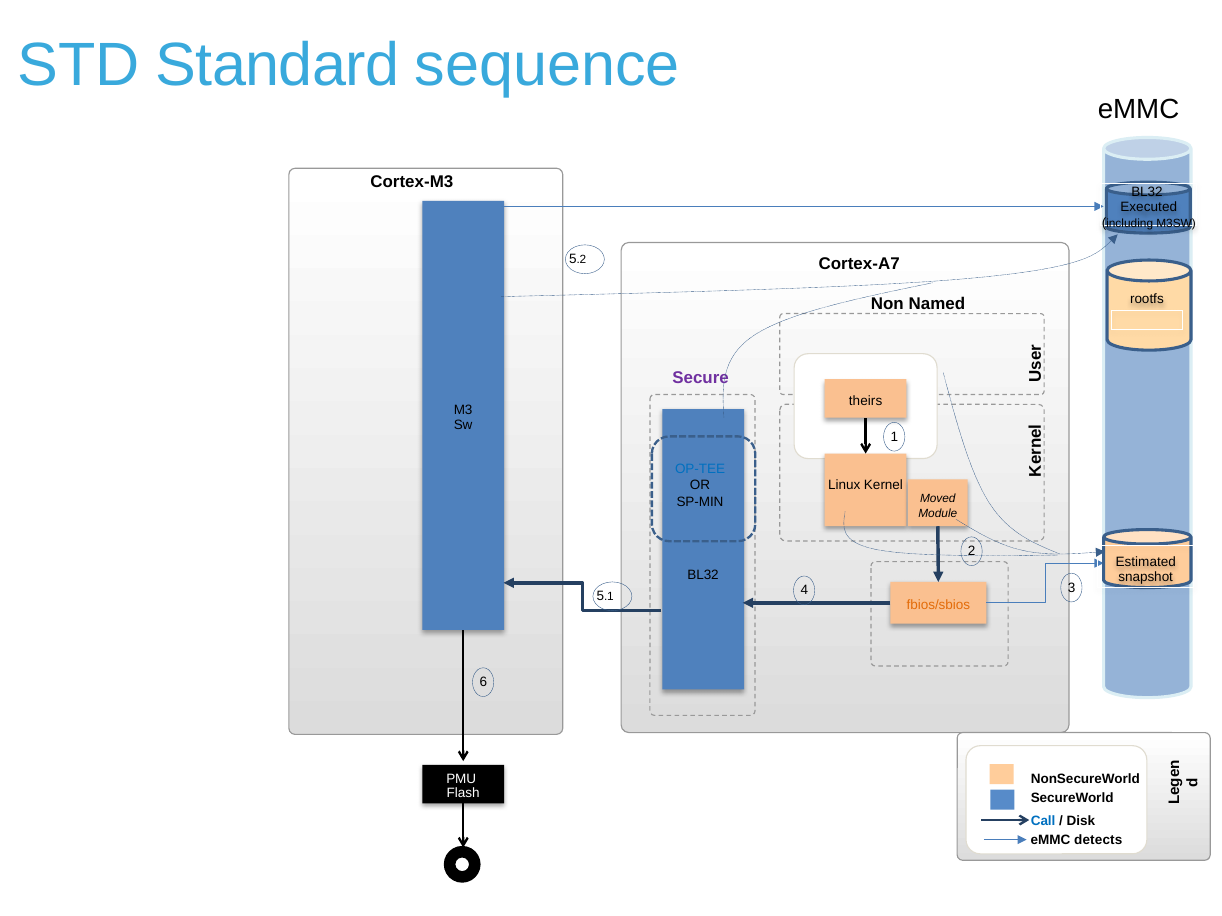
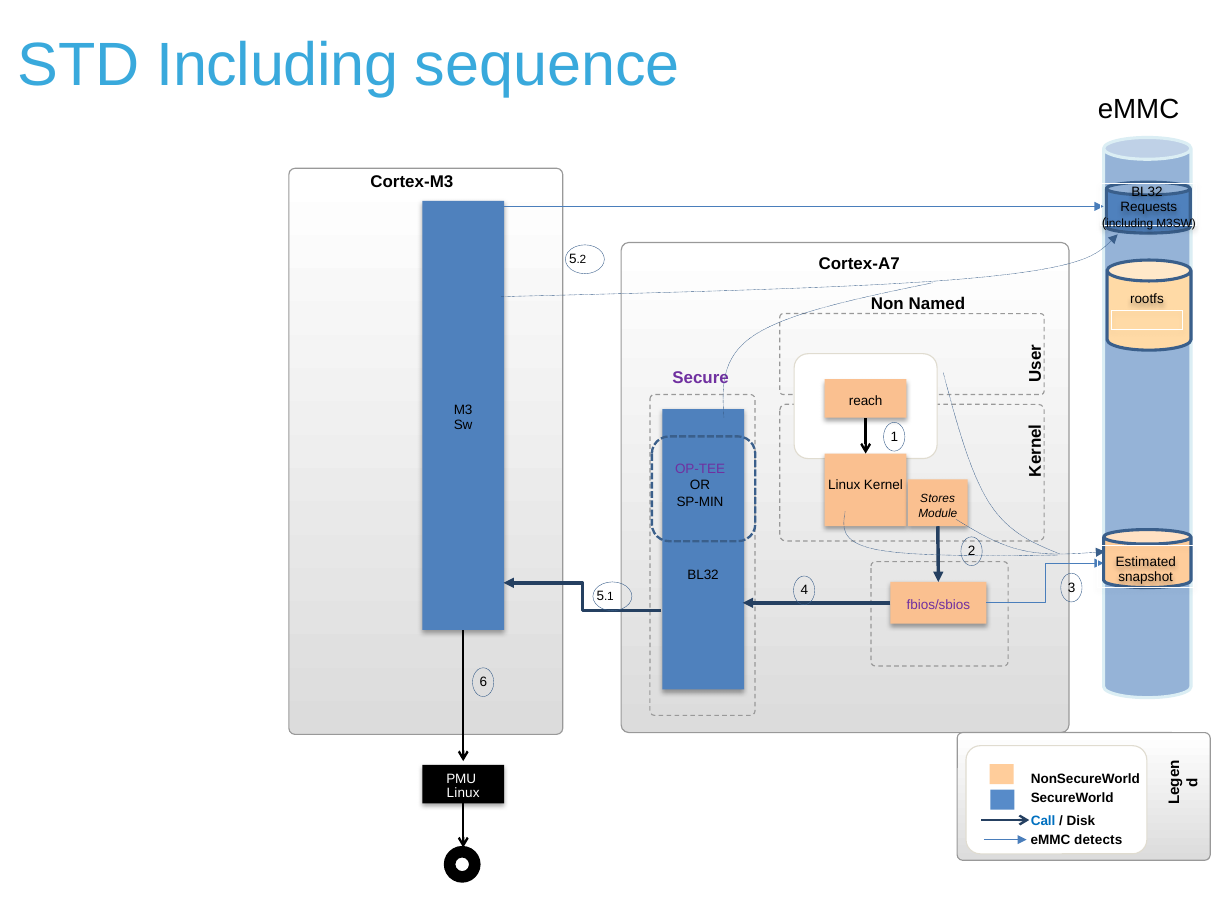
STD Standard: Standard -> Including
Executed: Executed -> Requests
theirs: theirs -> reach
OP-TEE colour: blue -> purple
Moved: Moved -> Stores
fbios/sbios colour: orange -> purple
Flash at (463, 793): Flash -> Linux
